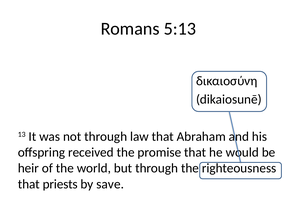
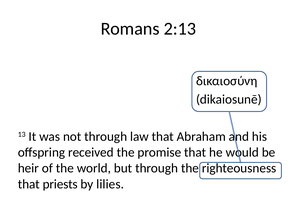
5:13: 5:13 -> 2:13
save: save -> lilies
